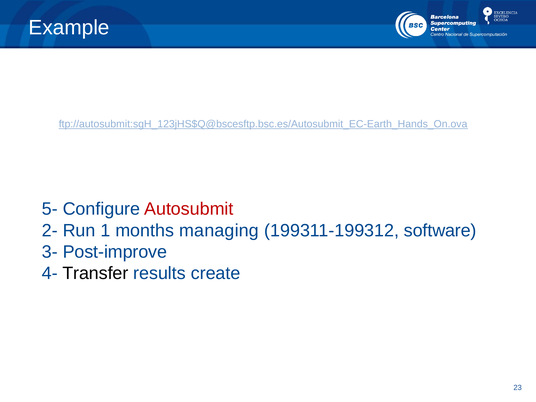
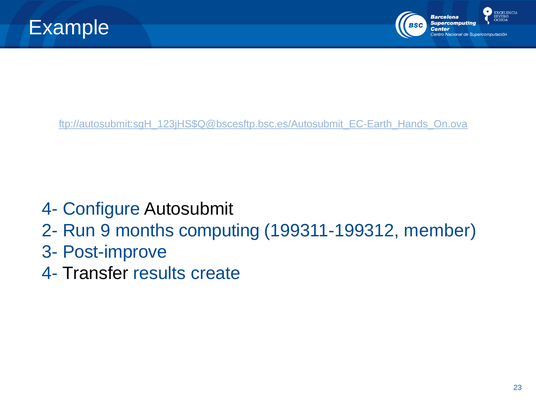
5- at (50, 209): 5- -> 4-
Autosubmit colour: red -> black
1: 1 -> 9
managing: managing -> computing
software: software -> member
